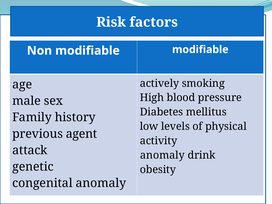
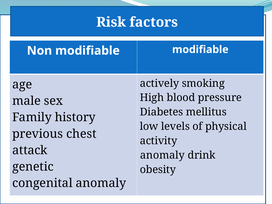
agent: agent -> chest
